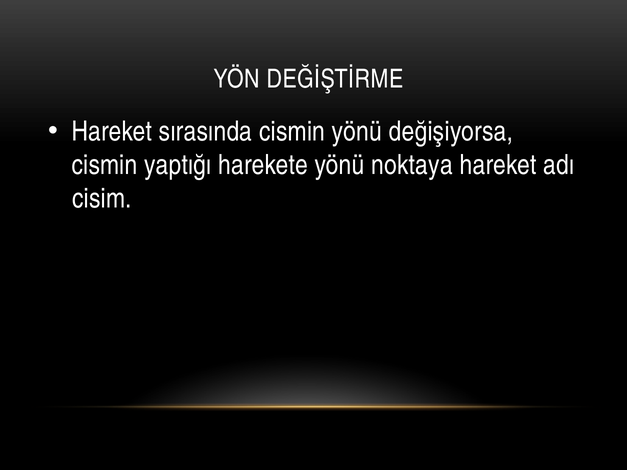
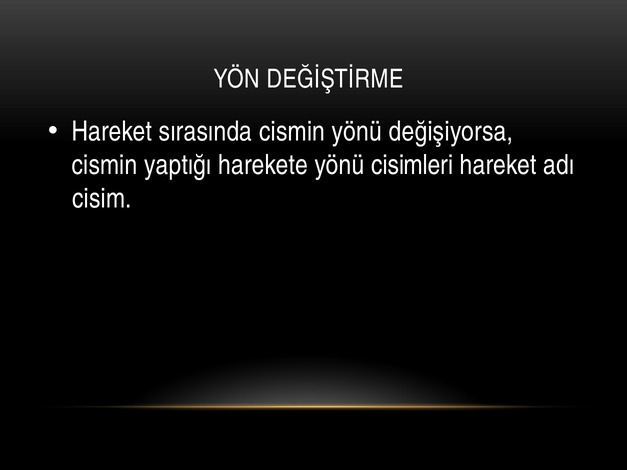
noktaya: noktaya -> cisimleri
